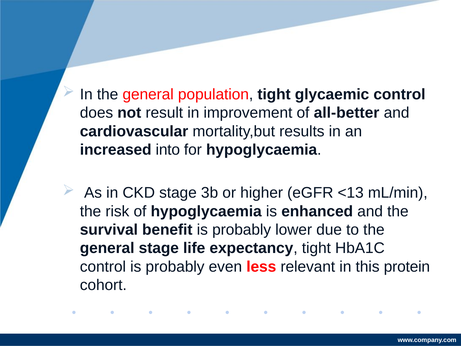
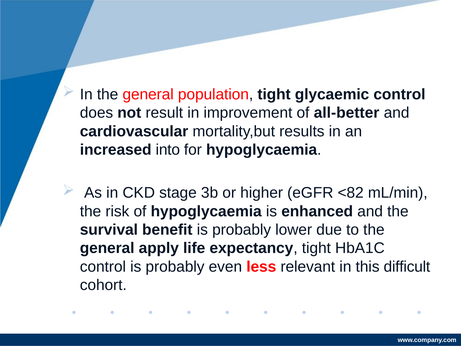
<13: <13 -> <82
general stage: stage -> apply
protein: protein -> difficult
